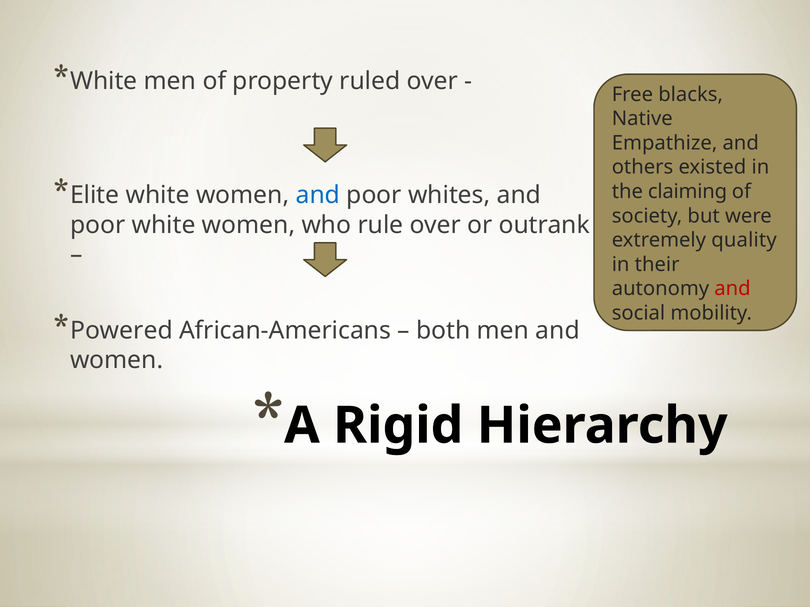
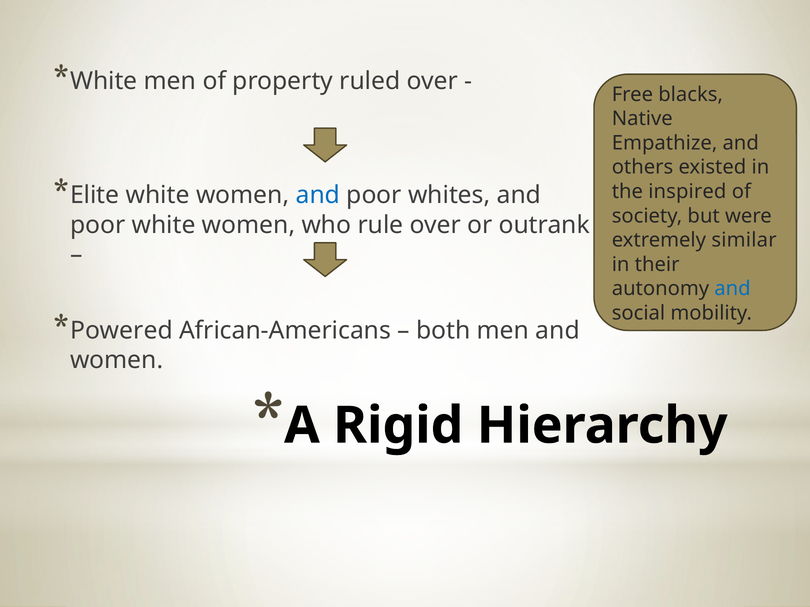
claiming: claiming -> inspired
quality: quality -> similar
and at (733, 289) colour: red -> blue
